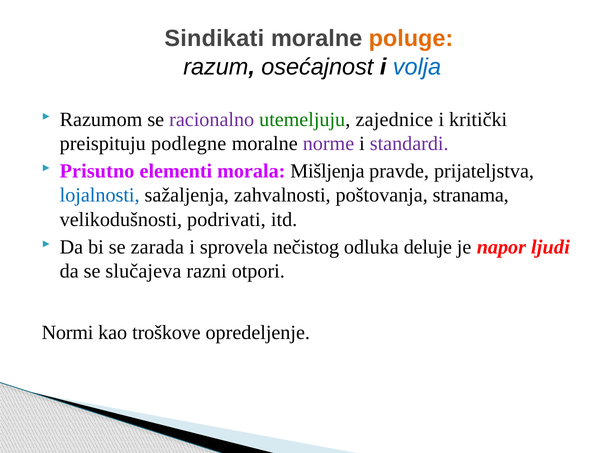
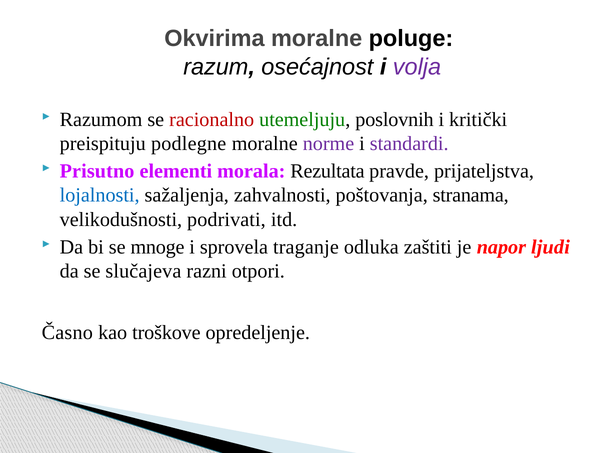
Sindikati: Sindikati -> Okvirima
poluge colour: orange -> black
volja colour: blue -> purple
racionalno colour: purple -> red
zajednice: zajednice -> poslovnih
Mišljenja: Mišljenja -> Rezultata
zarada: zarada -> mnoge
nečistog: nečistog -> traganje
deluje: deluje -> zaštiti
Normi: Normi -> Časno
